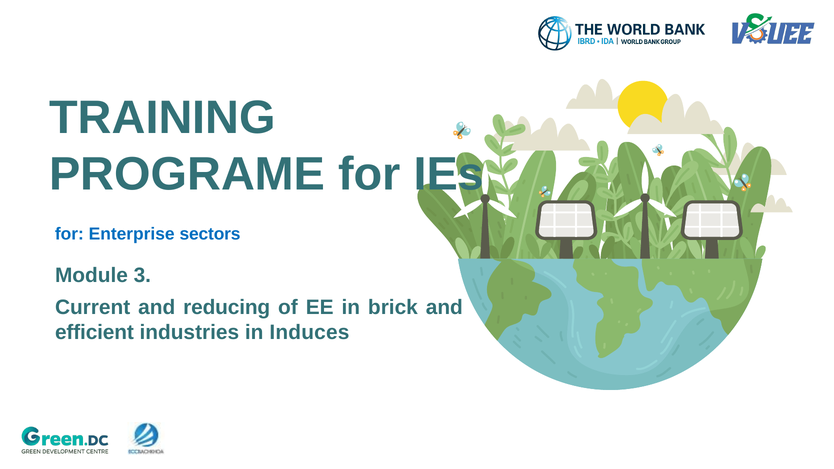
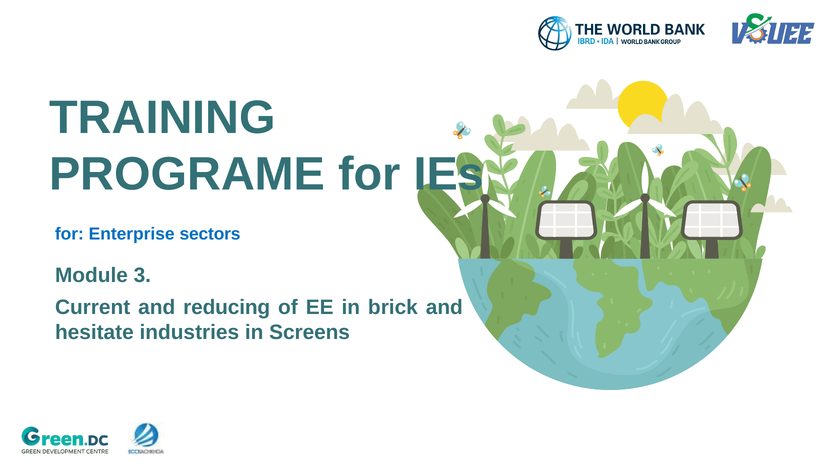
efficient: efficient -> hesitate
Induces: Induces -> Screens
